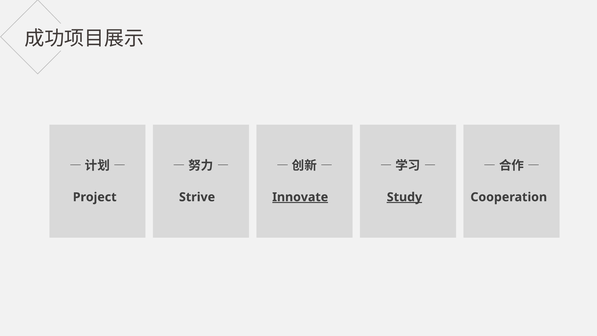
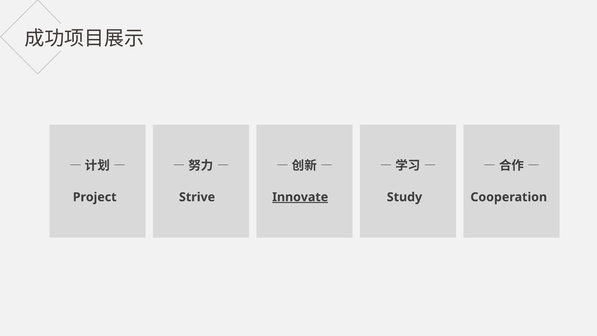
Study underline: present -> none
